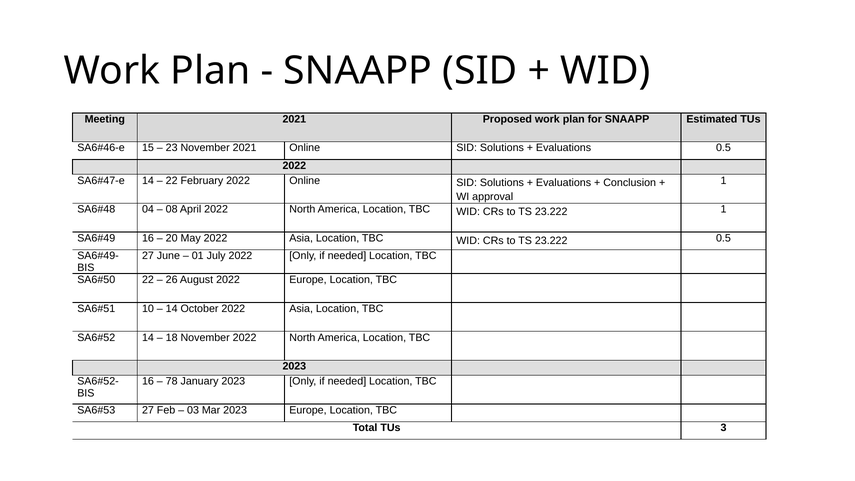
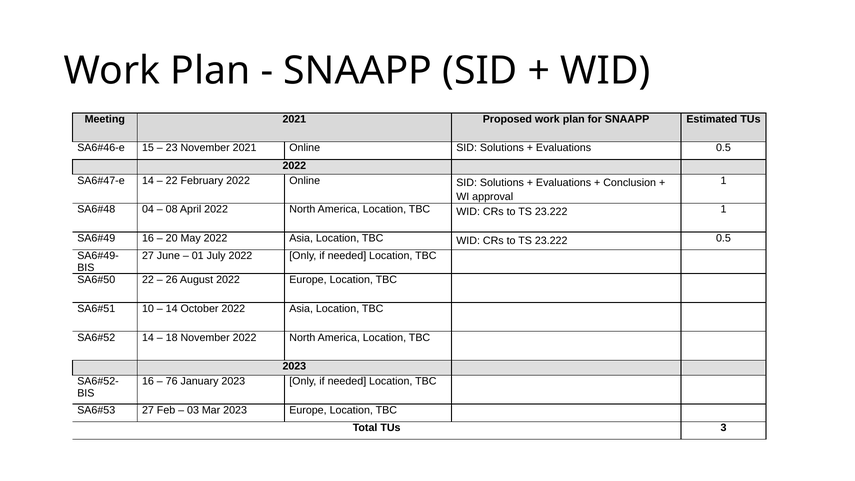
78: 78 -> 76
